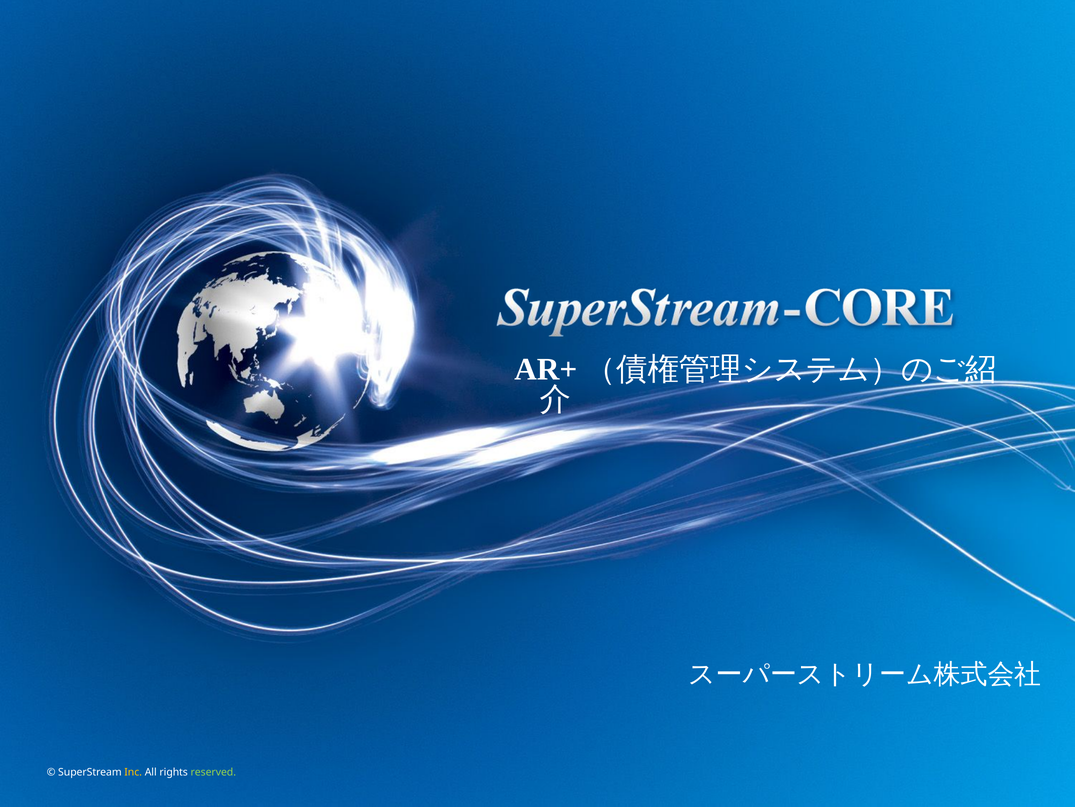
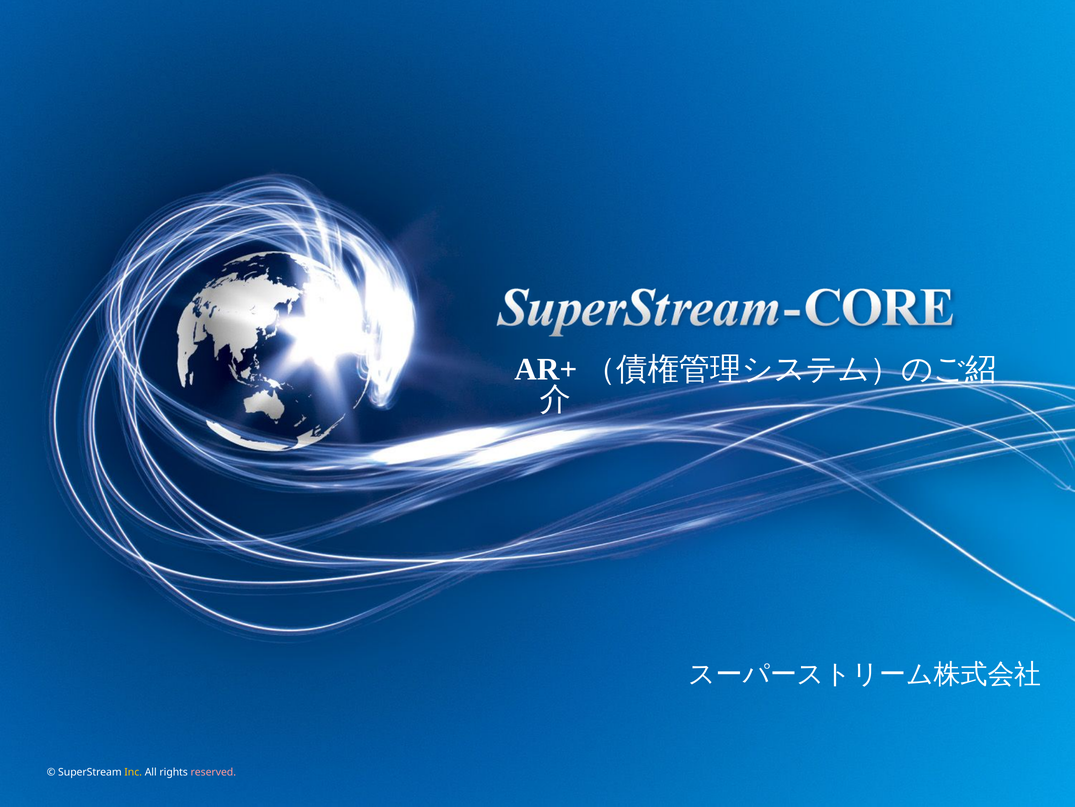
reserved colour: light green -> pink
